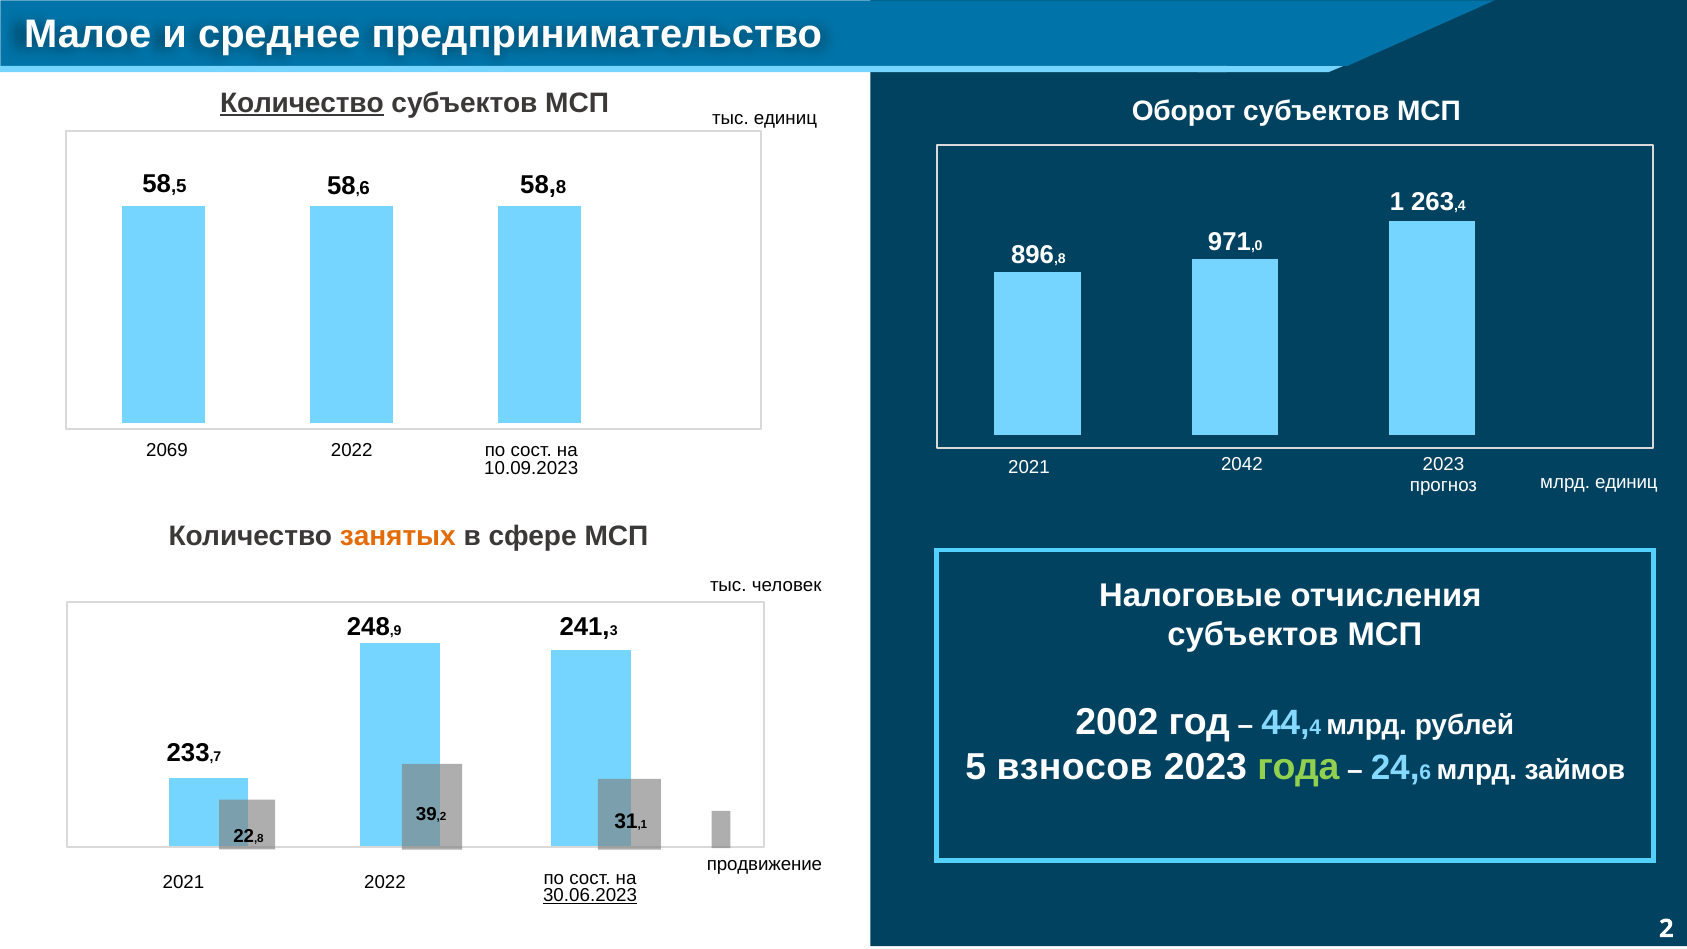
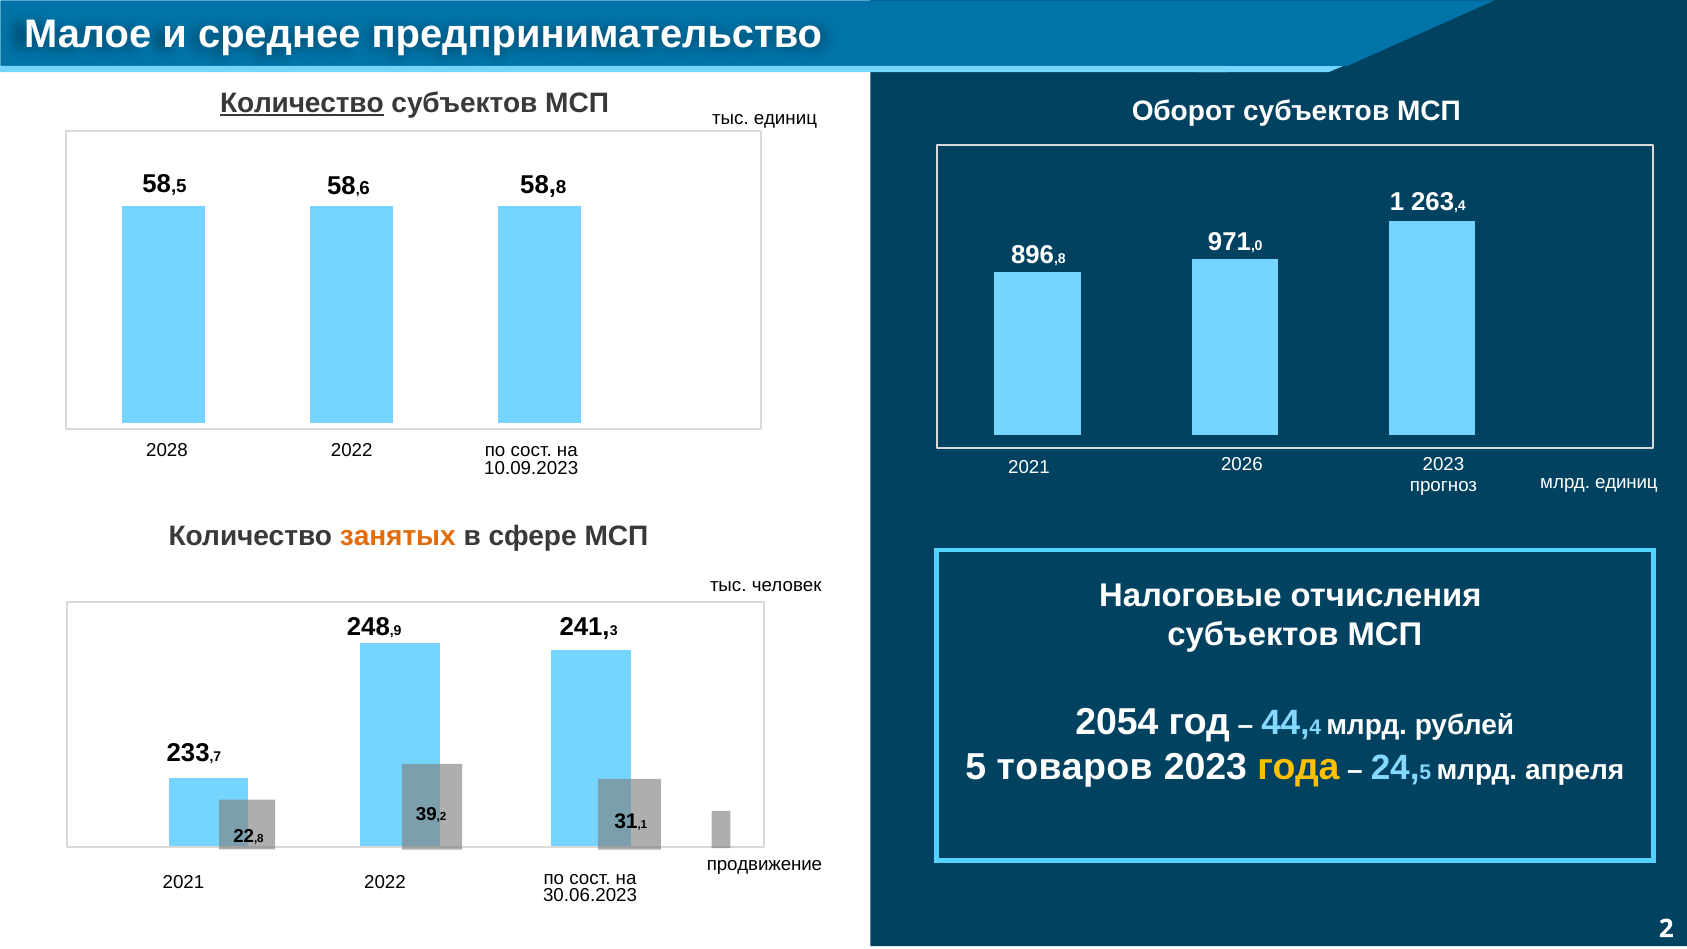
2069: 2069 -> 2028
2042: 2042 -> 2026
2002: 2002 -> 2054
взносов: взносов -> товаров
года colour: light green -> yellow
6 at (1425, 773): 6 -> 5
займов: займов -> апреля
30.06.2023 underline: present -> none
